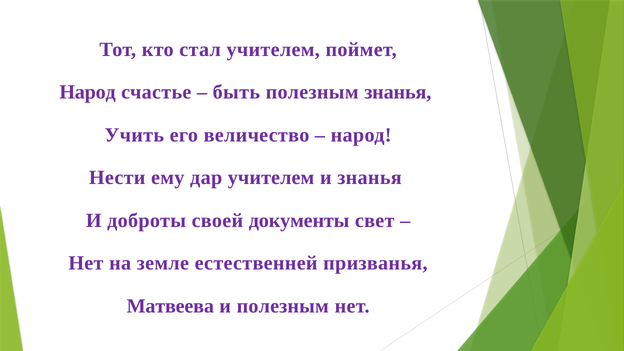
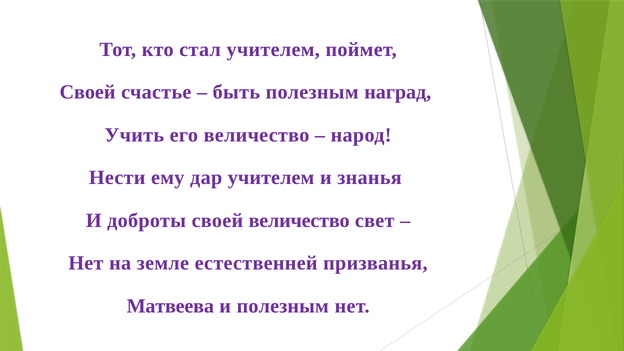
Народ at (88, 92): Народ -> Своей
полезным знанья: знанья -> наград
своей документы: документы -> величество
